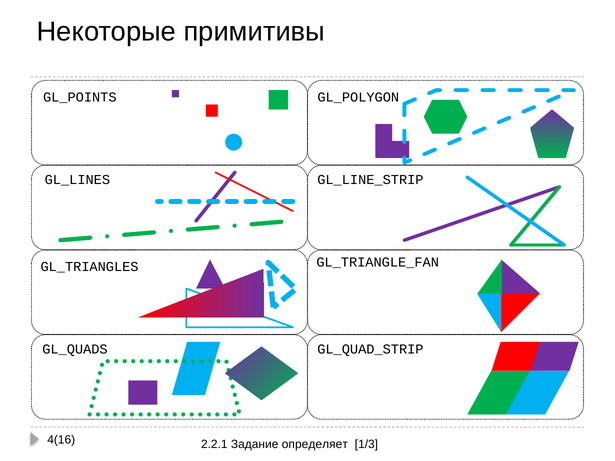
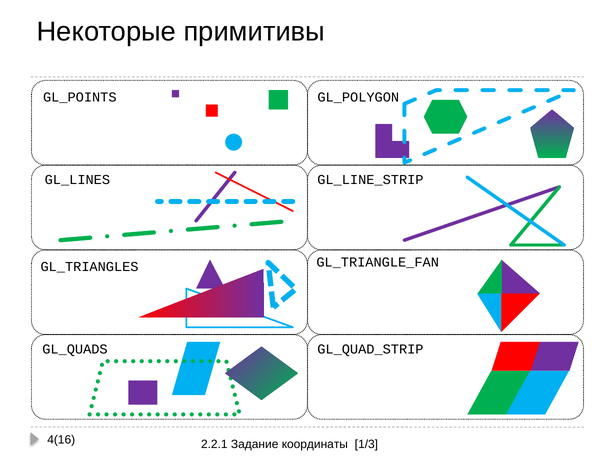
определяет: определяет -> координаты
